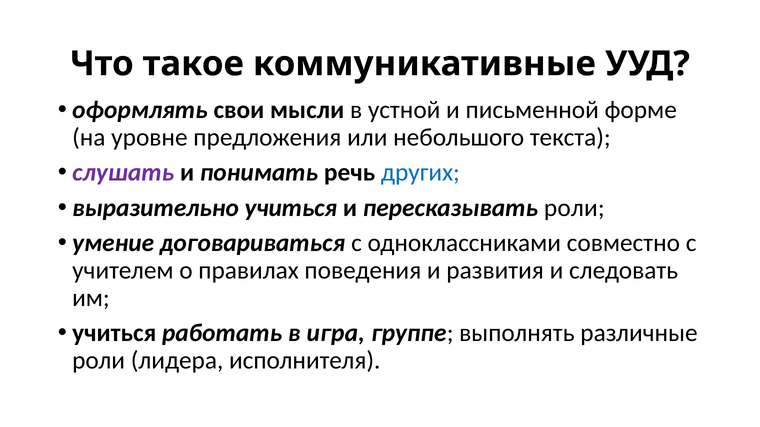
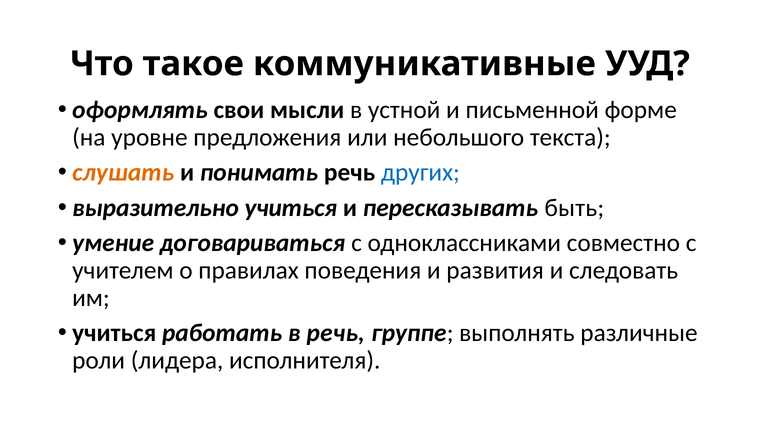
слушать colour: purple -> orange
пересказывать роли: роли -> быть
в игра: игра -> речь
